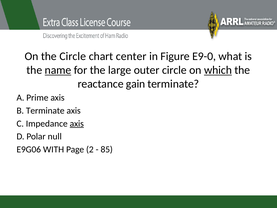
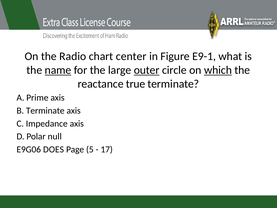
the Circle: Circle -> Radio
E9-0: E9-0 -> E9-1
outer underline: none -> present
gain: gain -> true
axis at (77, 123) underline: present -> none
WITH: WITH -> DOES
2: 2 -> 5
85: 85 -> 17
